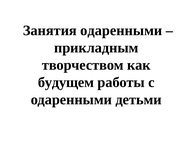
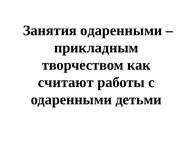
будущем: будущем -> считают
